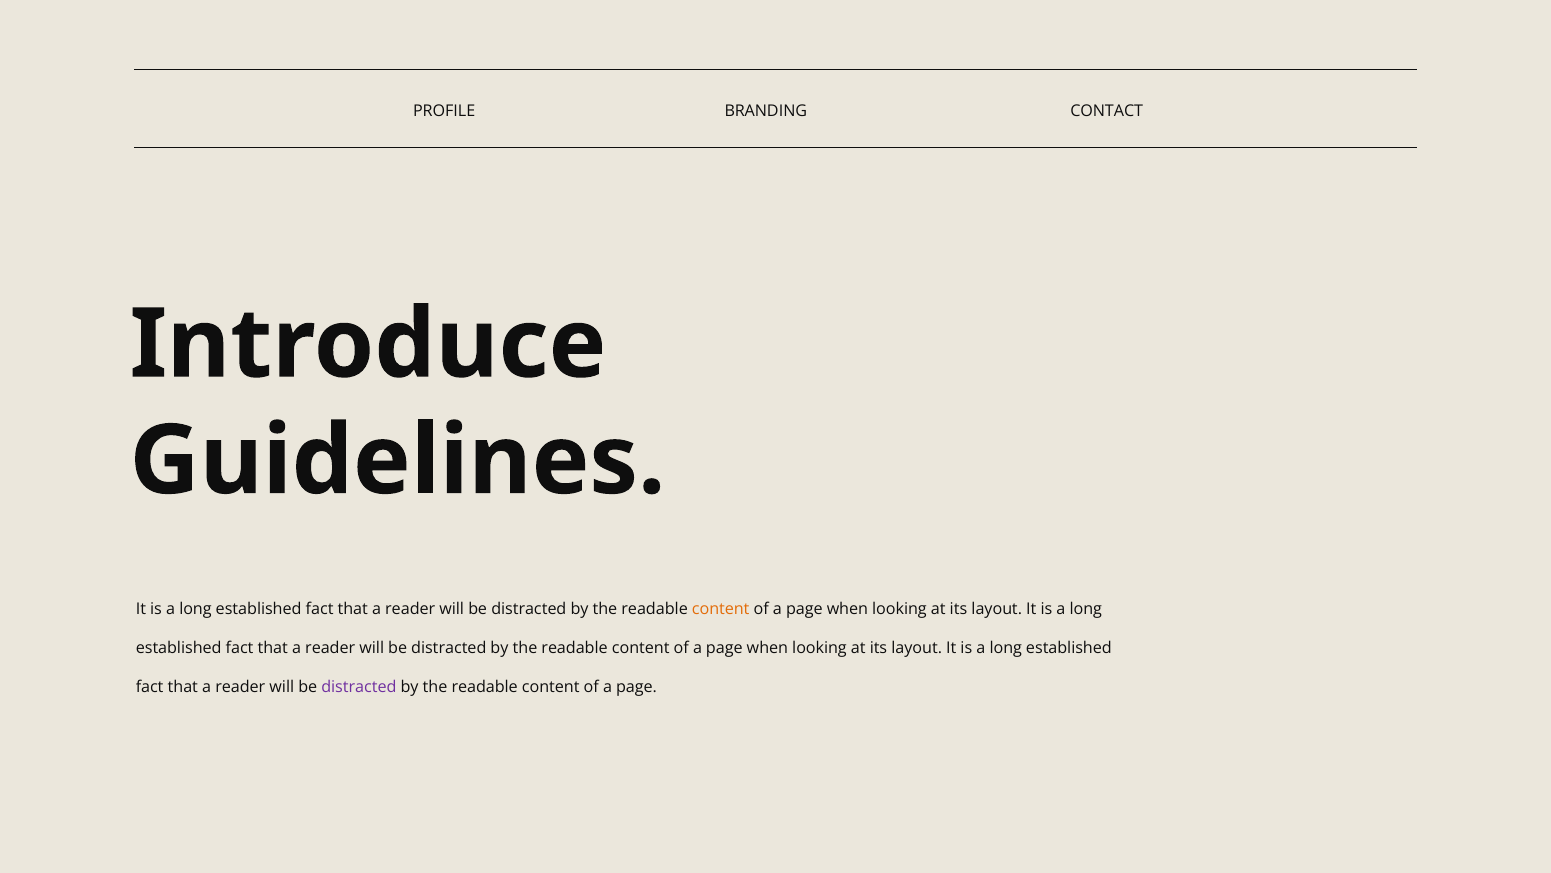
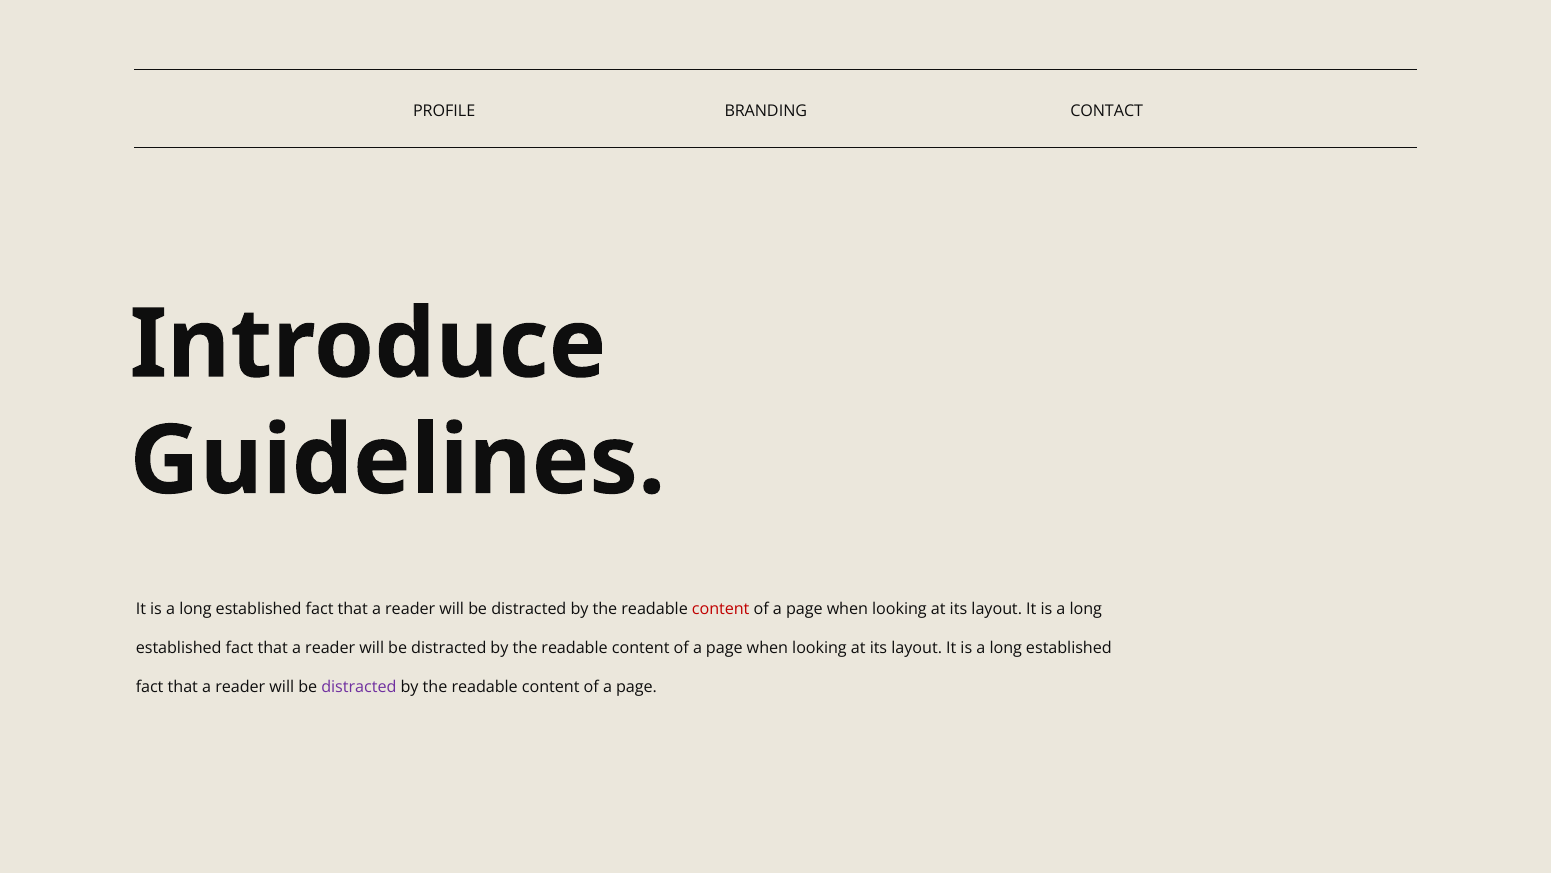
content at (721, 609) colour: orange -> red
